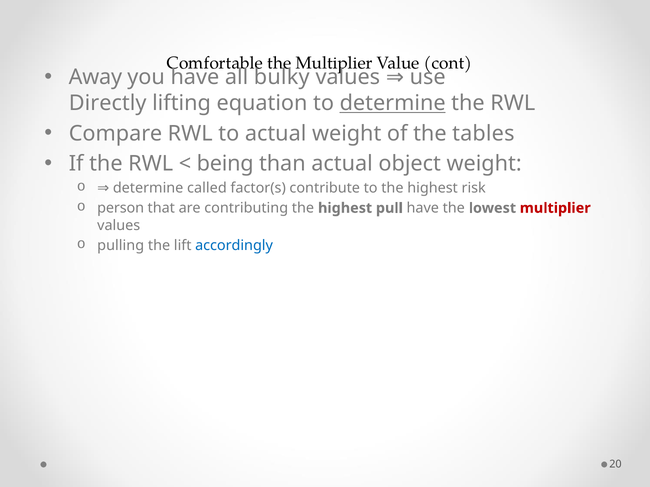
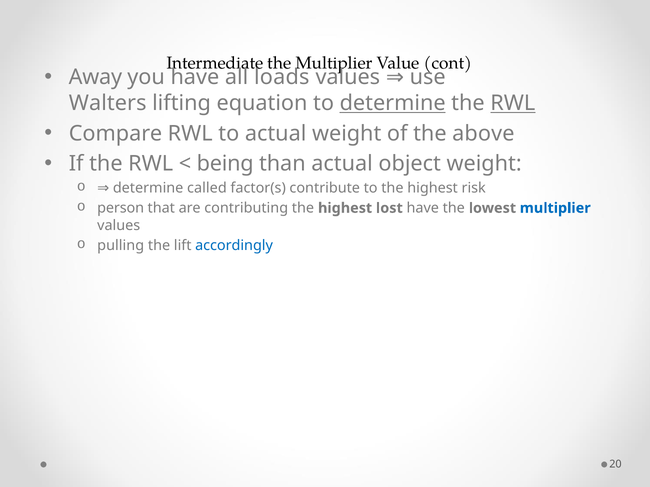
Comfortable: Comfortable -> Intermediate
bulky: bulky -> loads
Directly: Directly -> Walters
RWL at (513, 103) underline: none -> present
tables: tables -> above
pull: pull -> lost
multiplier at (555, 208) colour: red -> blue
